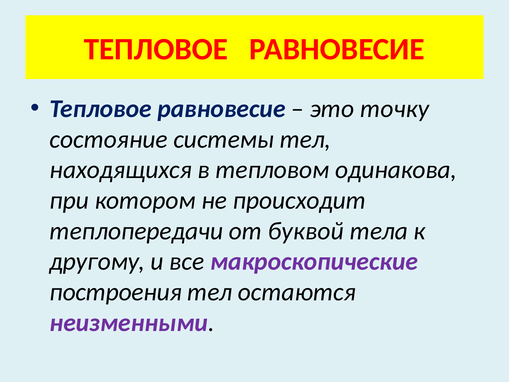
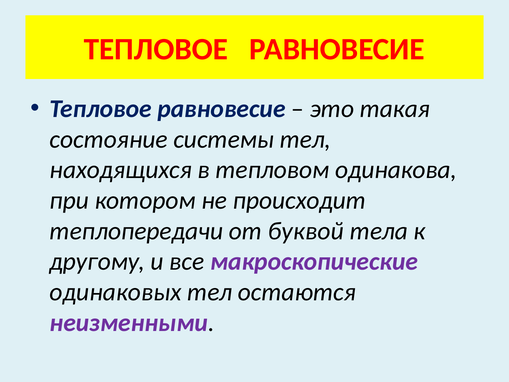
точку: точку -> такая
построения: построения -> одинаковых
